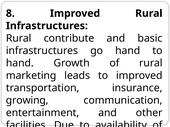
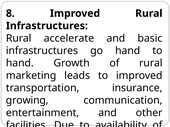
contribute: contribute -> accelerate
